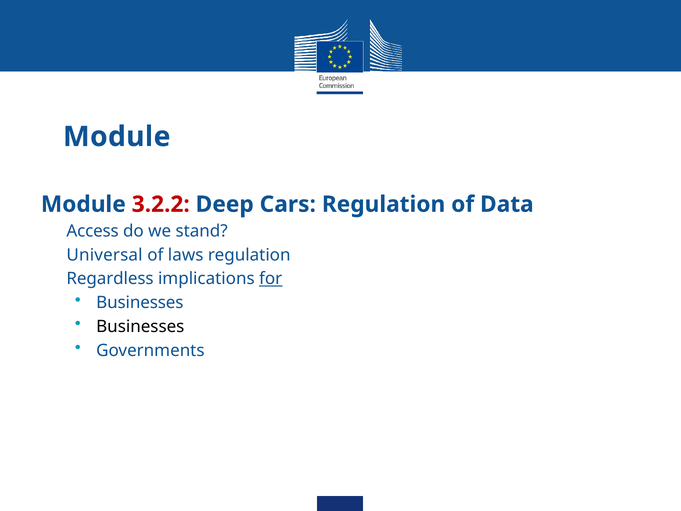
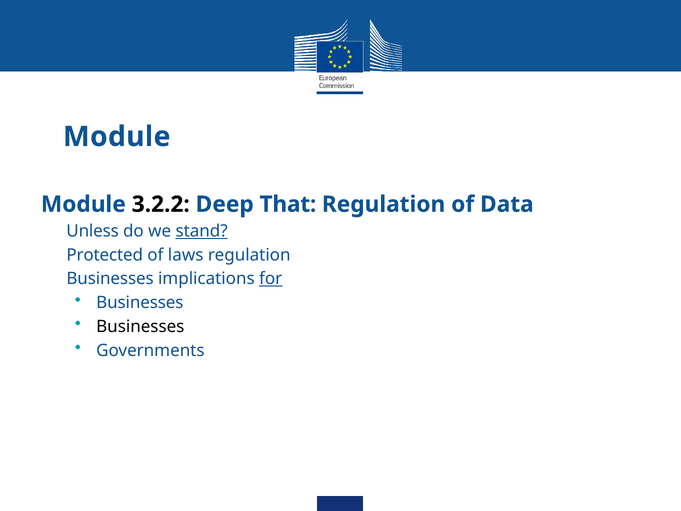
3.2.2 colour: red -> black
Cars: Cars -> That
Access: Access -> Unless
stand underline: none -> present
Universal: Universal -> Protected
Regardless at (110, 279): Regardless -> Businesses
